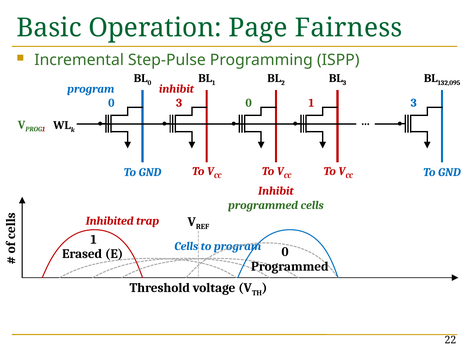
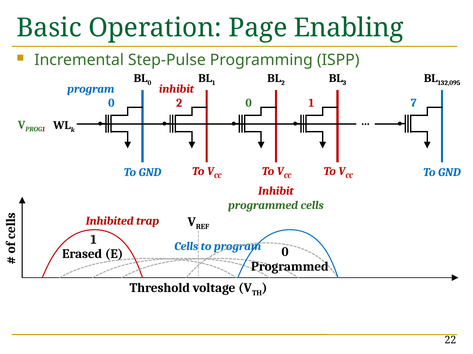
Fairness: Fairness -> Enabling
0 3: 3 -> 2
1 3: 3 -> 7
